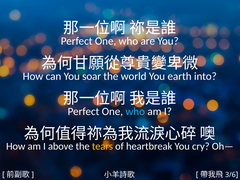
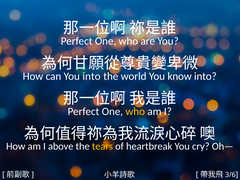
You soar: soar -> into
earth: earth -> know
who at (135, 111) colour: light blue -> yellow
